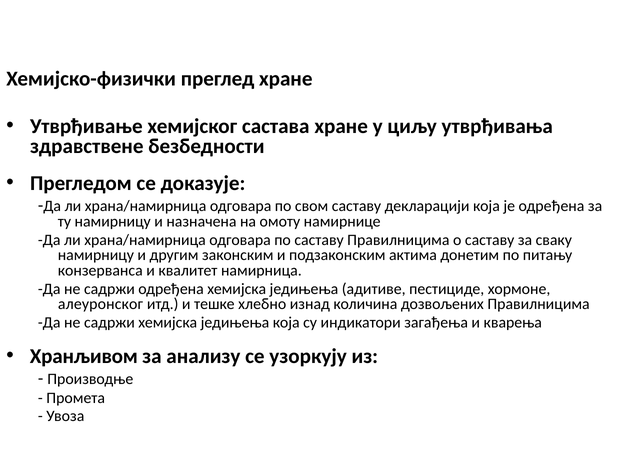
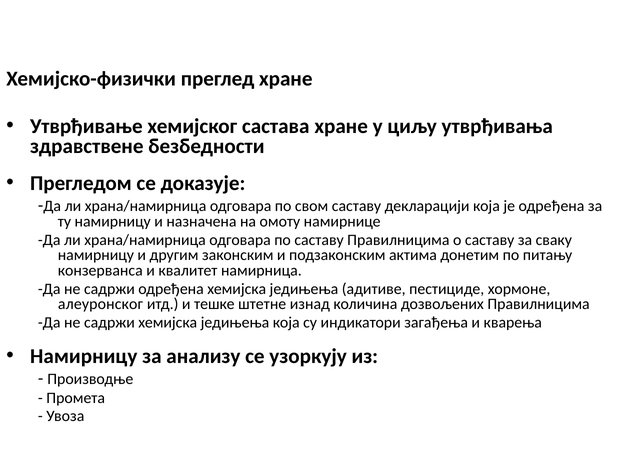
хлебно: хлебно -> штетне
Хранљивом at (84, 356): Хранљивом -> Намирницу
